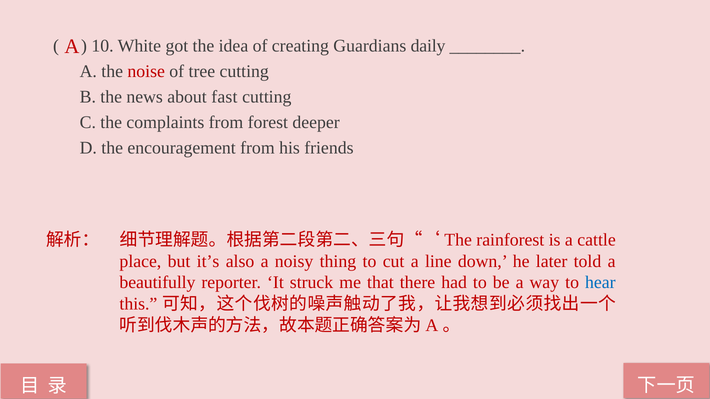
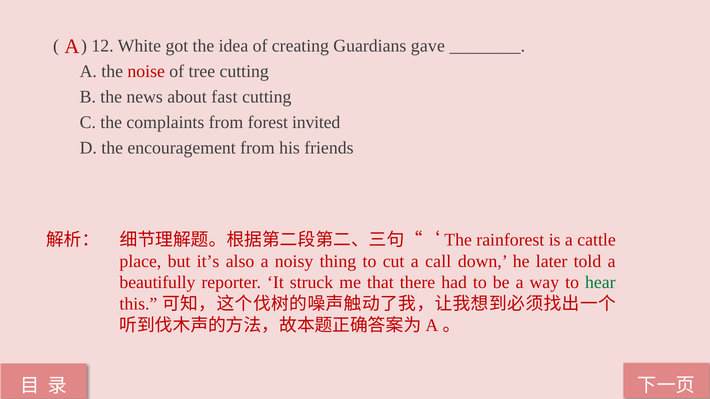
10: 10 -> 12
daily: daily -> gave
deeper: deeper -> invited
line: line -> call
hear colour: blue -> green
